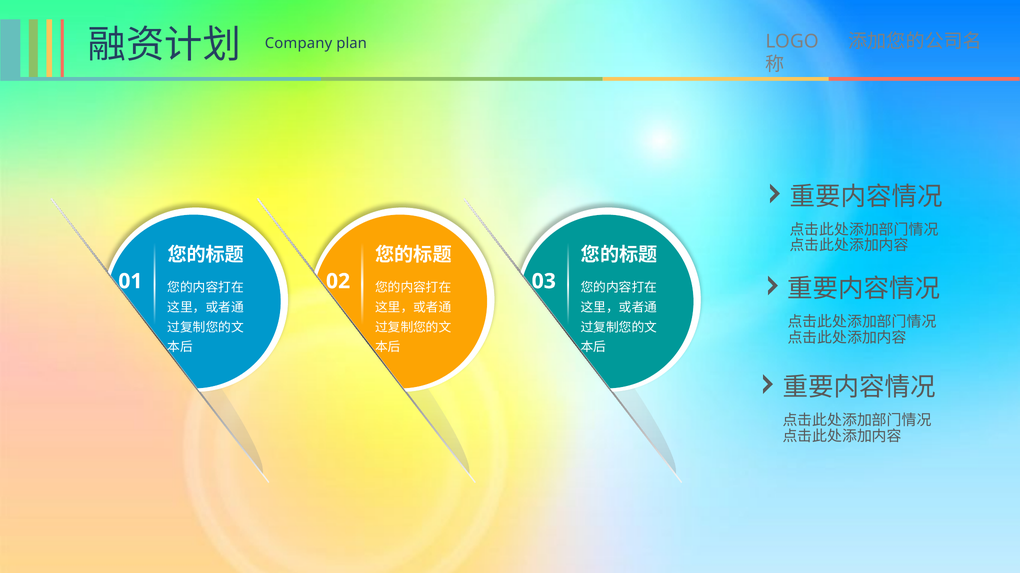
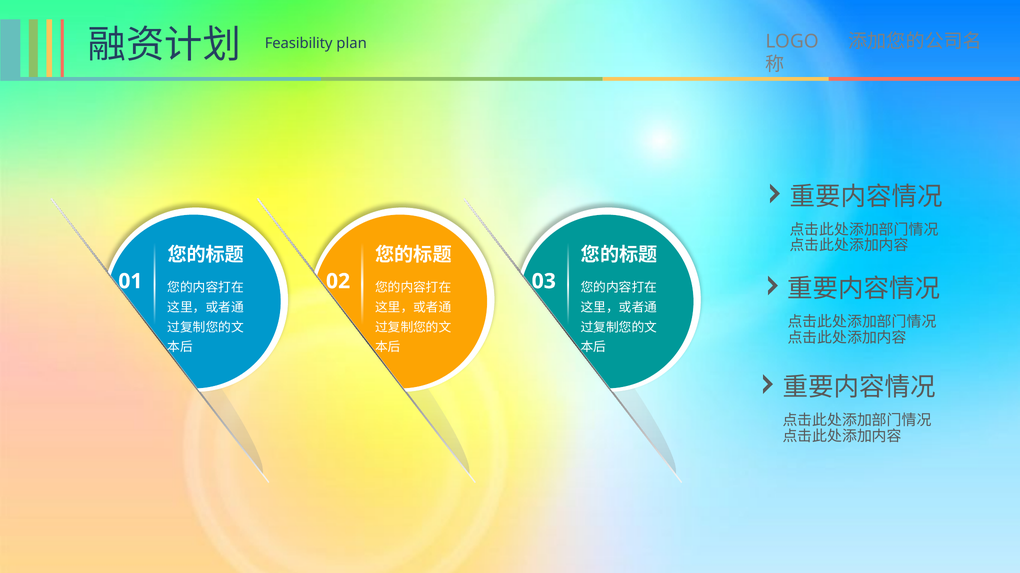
Company: Company -> Feasibility
